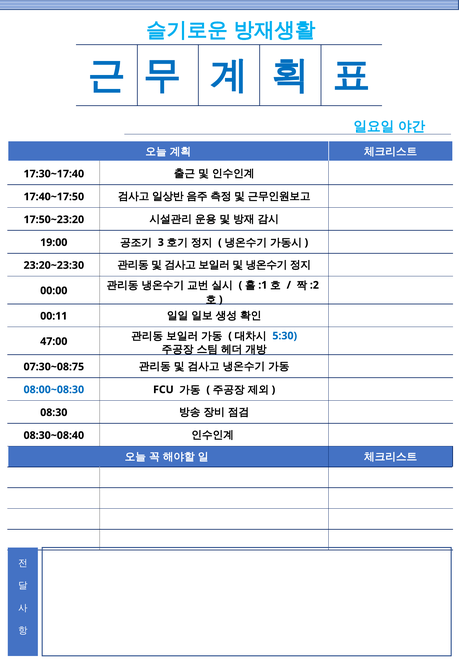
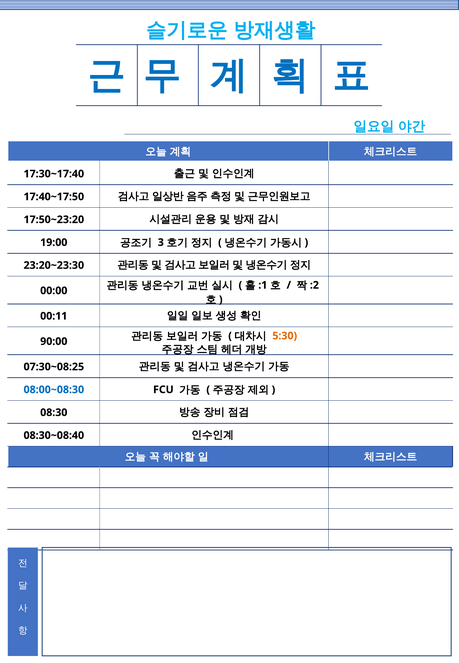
5:30 colour: blue -> orange
47:00: 47:00 -> 90:00
07:30~08:75: 07:30~08:75 -> 07:30~08:25
